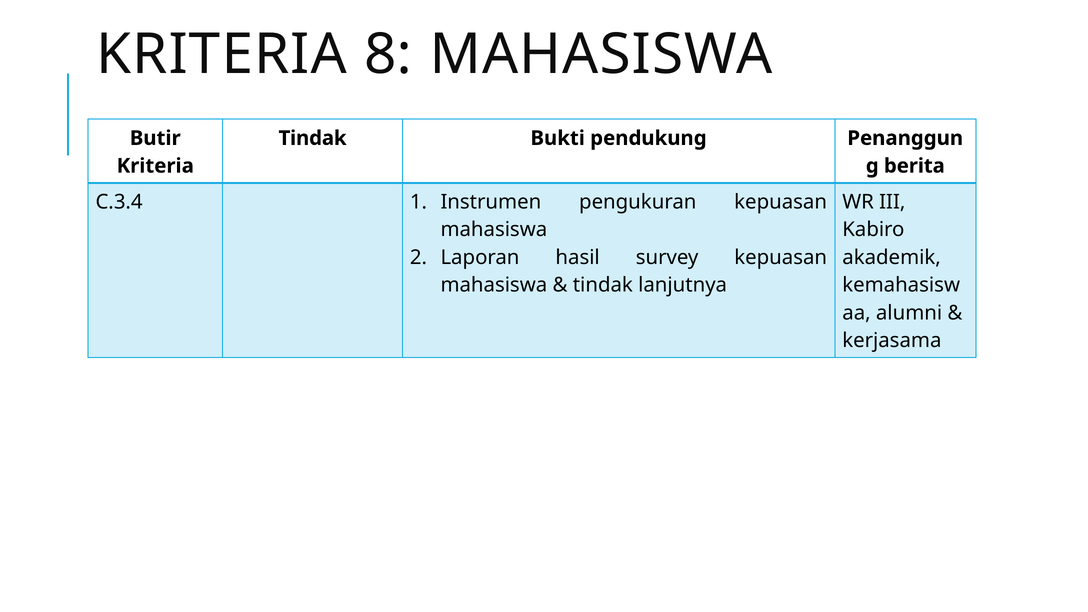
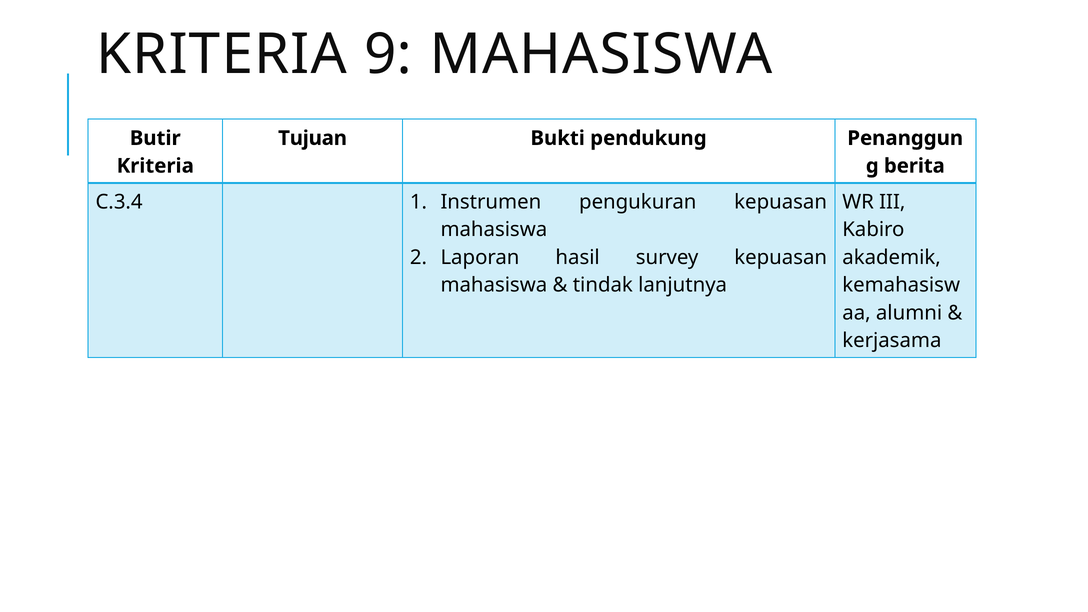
8: 8 -> 9
Tindak at (313, 138): Tindak -> Tujuan
